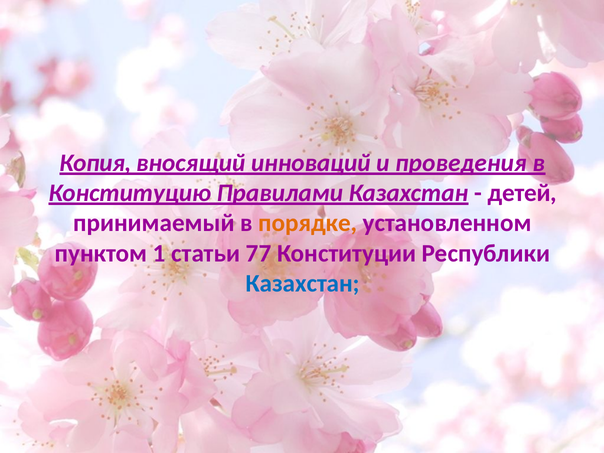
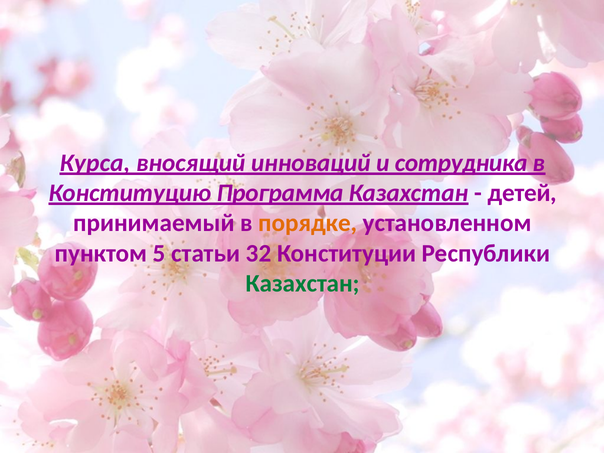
Копия: Копия -> Курса
проведения: проведения -> сотрудника
Правилами: Правилами -> Программа
1: 1 -> 5
77: 77 -> 32
Казахстан at (303, 284) colour: blue -> green
